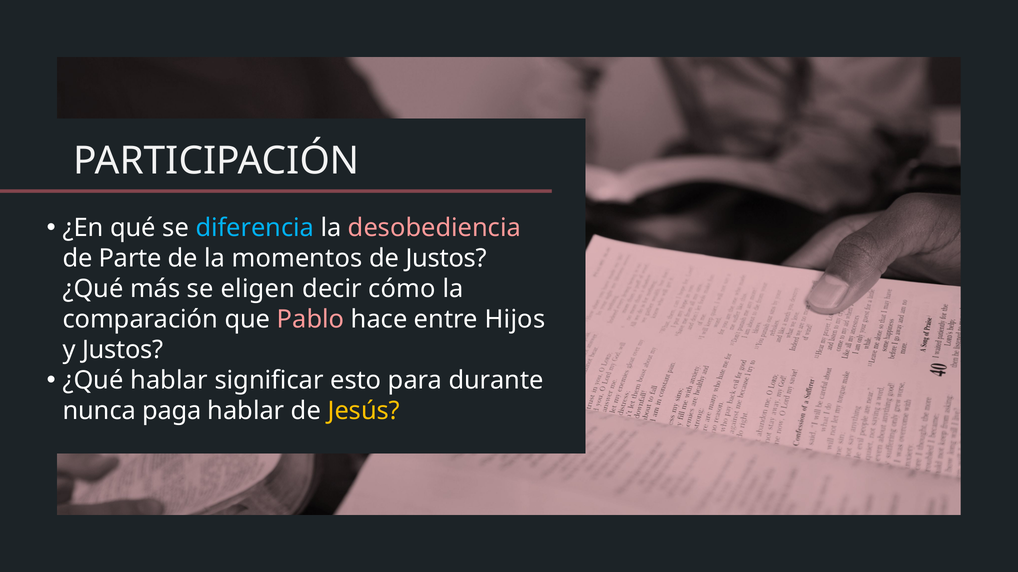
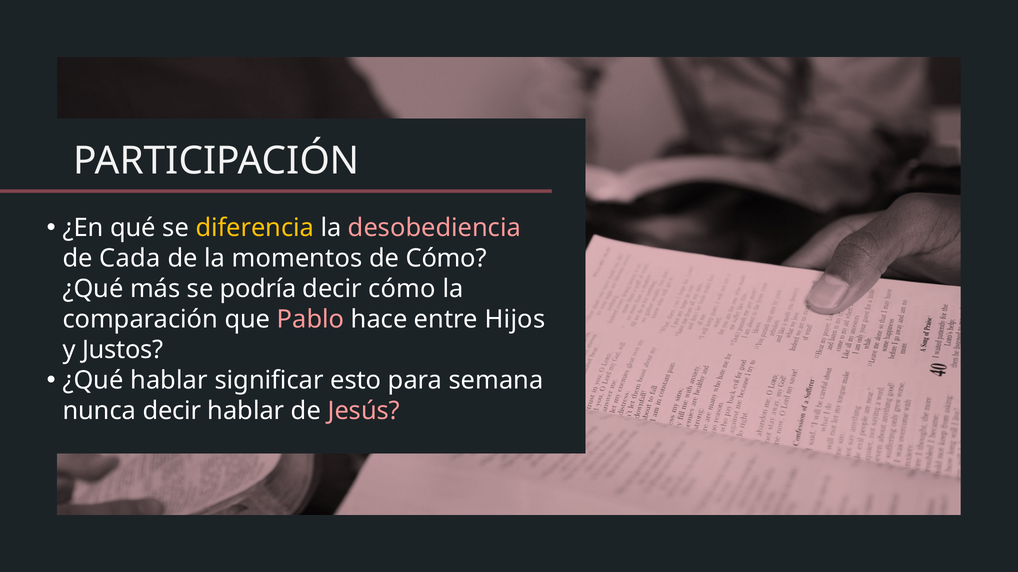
diferencia colour: light blue -> yellow
Parte: Parte -> Cada
de Justos: Justos -> Cómo
eligen: eligen -> podría
durante: durante -> semana
nunca paga: paga -> decir
Jesús colour: yellow -> pink
